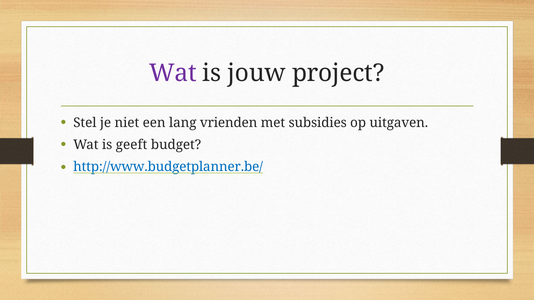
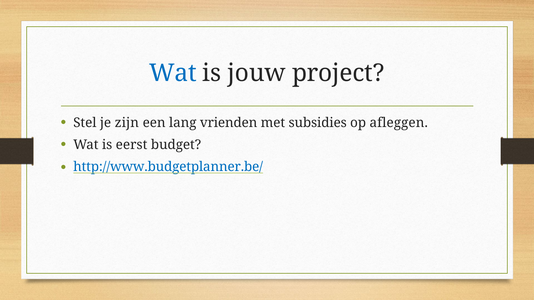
Wat at (173, 73) colour: purple -> blue
niet: niet -> zijn
uitgaven: uitgaven -> afleggen
geeft: geeft -> eerst
